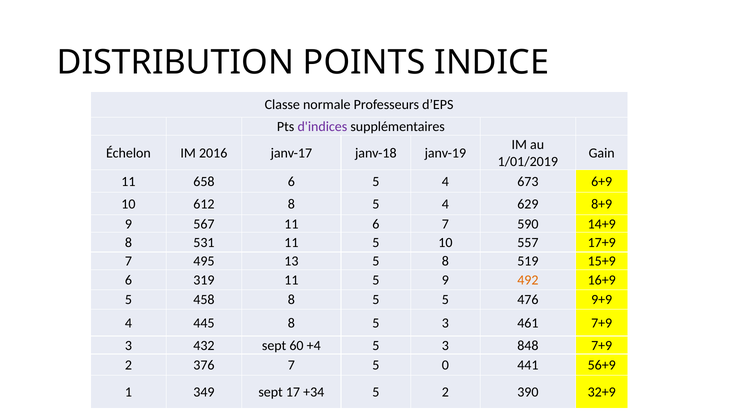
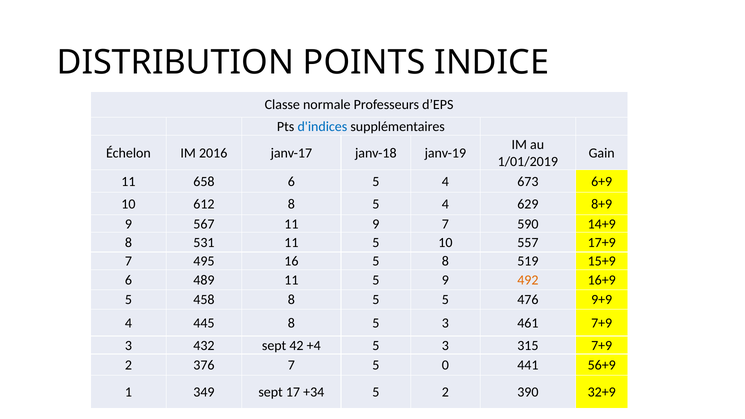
d'indices colour: purple -> blue
11 6: 6 -> 9
13: 13 -> 16
319: 319 -> 489
60: 60 -> 42
848: 848 -> 315
